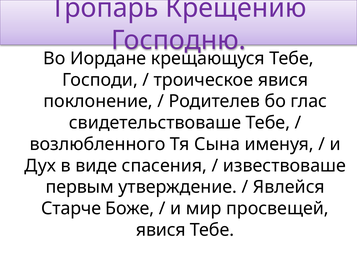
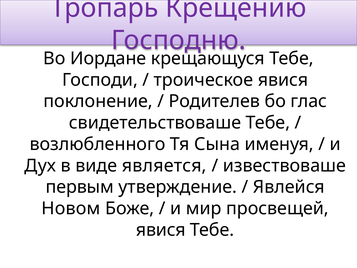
спасения: спасения -> является
Старче: Старче -> Новом
